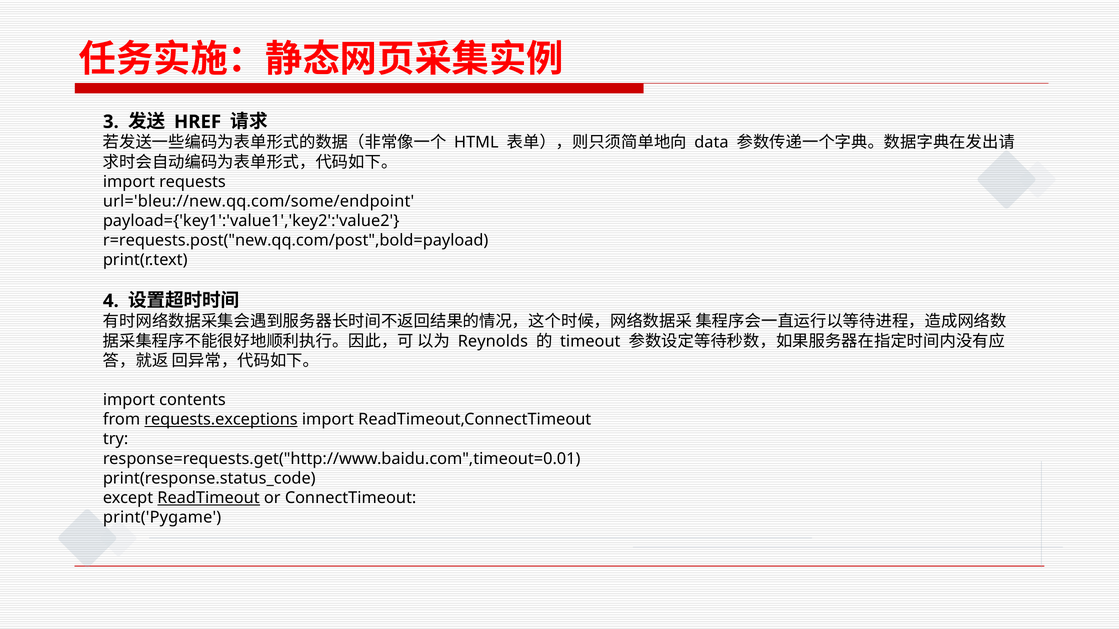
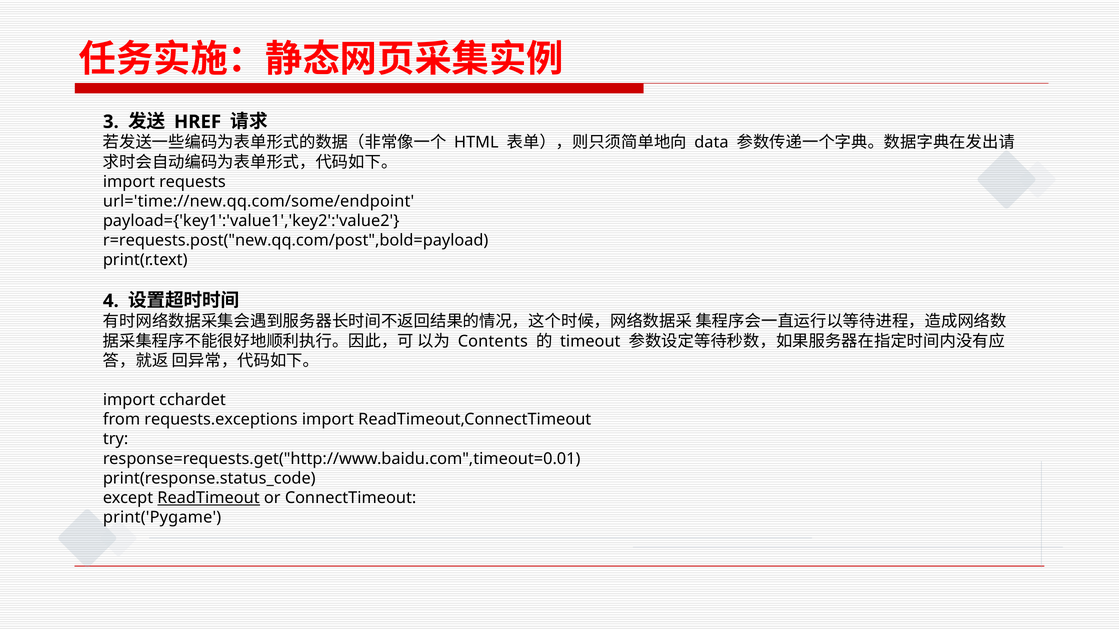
url='bleu://new.qq.com/some/endpoint: url='bleu://new.qq.com/some/endpoint -> url='time://new.qq.com/some/endpoint
Reynolds: Reynolds -> Contents
contents: contents -> cchardet
requests.exceptions underline: present -> none
